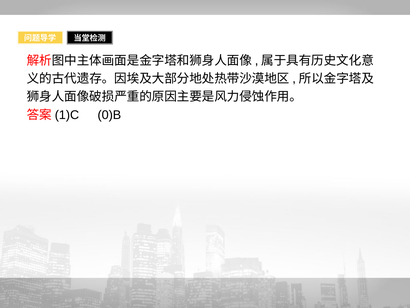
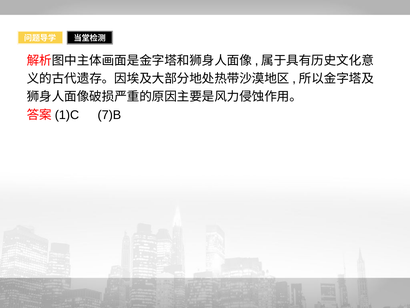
0)B: 0)B -> 7)B
